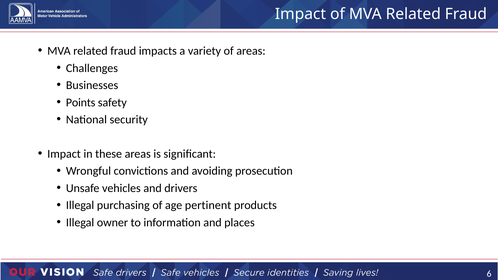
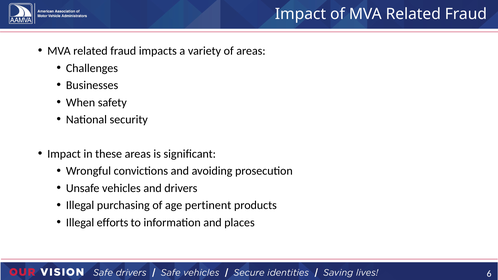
Points: Points -> When
owner: owner -> efforts
